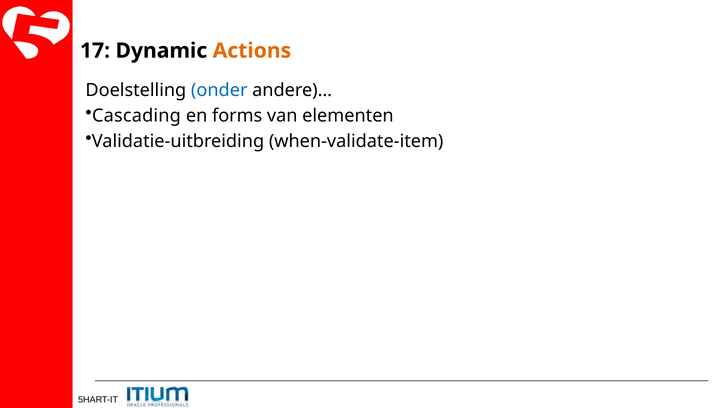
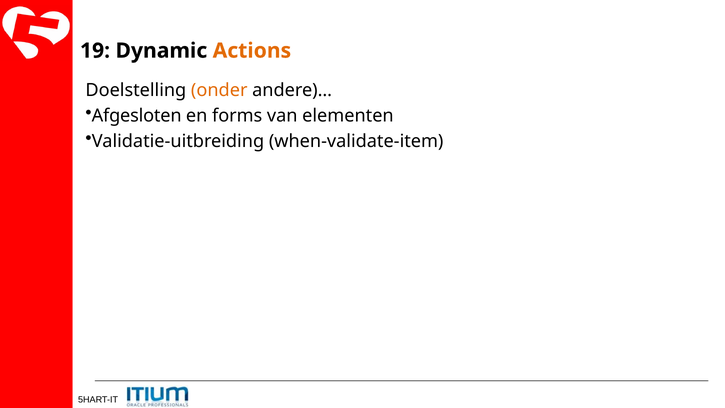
17: 17 -> 19
onder colour: blue -> orange
Cascading: Cascading -> Afgesloten
